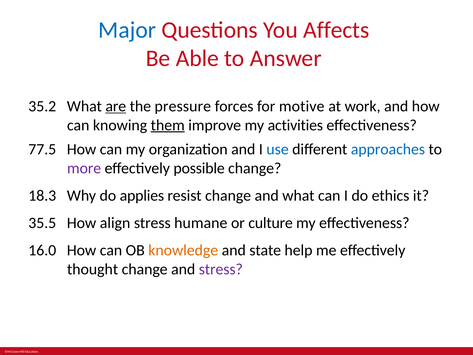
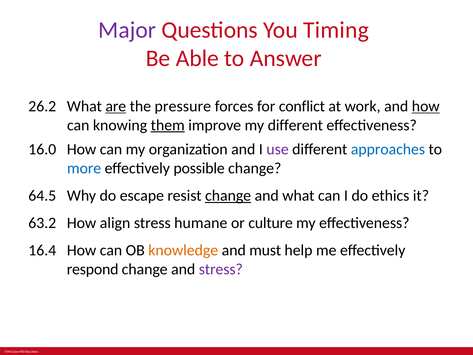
Major colour: blue -> purple
Affects: Affects -> Timing
35.2: 35.2 -> 26.2
motive: motive -> conflict
how at (426, 106) underline: none -> present
my activities: activities -> different
77.5: 77.5 -> 16.0
use colour: blue -> purple
more colour: purple -> blue
18.3: 18.3 -> 64.5
applies: applies -> escape
change at (228, 195) underline: none -> present
35.5: 35.5 -> 63.2
16.0: 16.0 -> 16.4
state: state -> must
thought: thought -> respond
